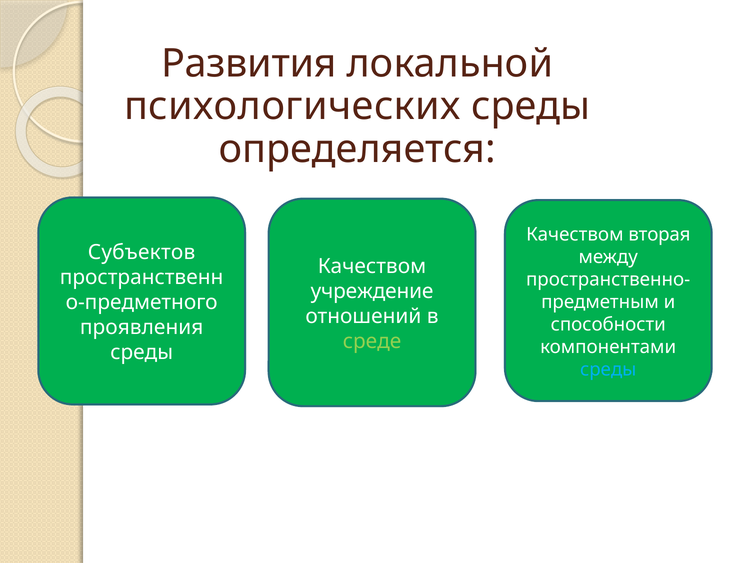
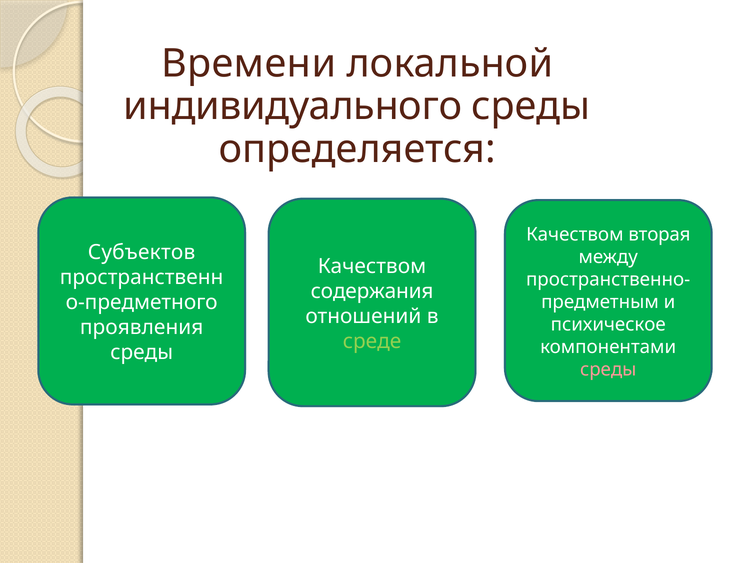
Развития: Развития -> Времени
психологических: психологических -> индивидуального
учреждение: учреждение -> содержания
способности: способности -> психическое
среды at (608, 369) colour: light blue -> pink
